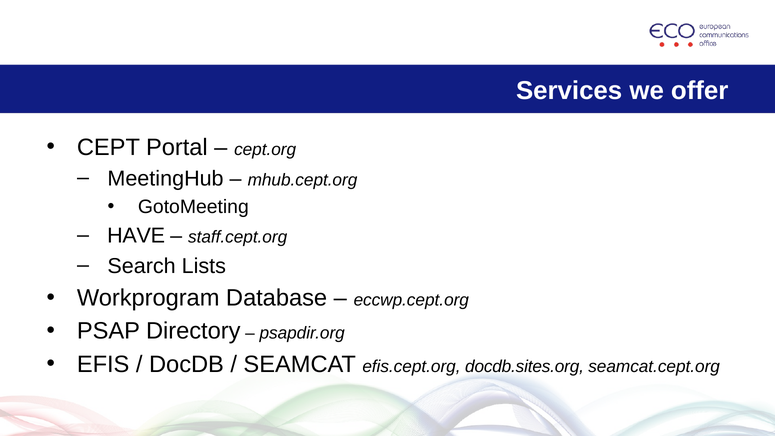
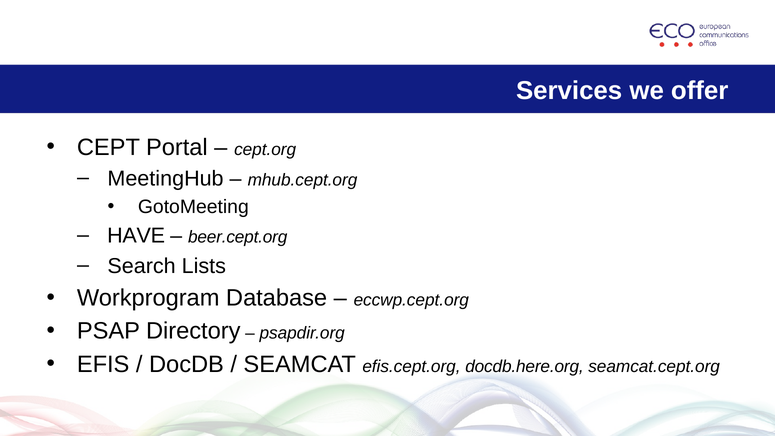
staff.cept.org: staff.cept.org -> beer.cept.org
docdb.sites.org: docdb.sites.org -> docdb.here.org
